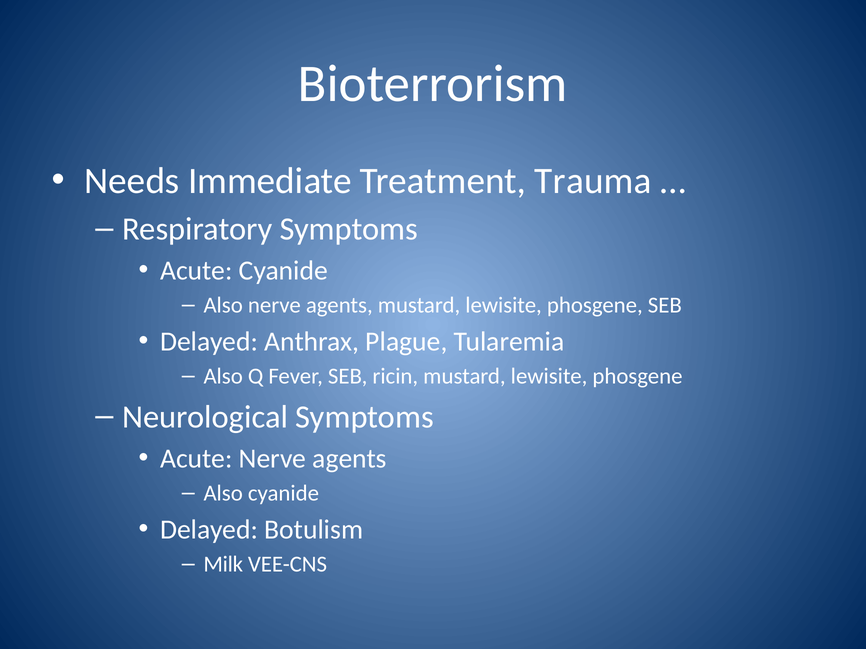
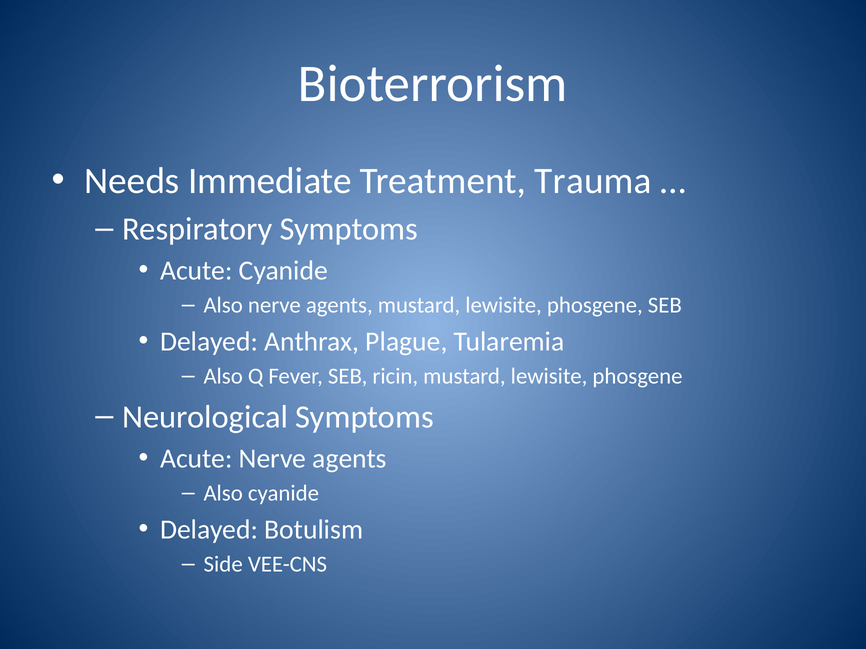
Milk: Milk -> Side
